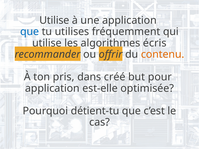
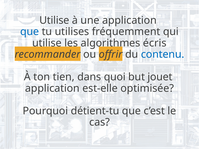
contenu colour: orange -> blue
pris: pris -> tien
créé: créé -> quoi
pour: pour -> jouet
